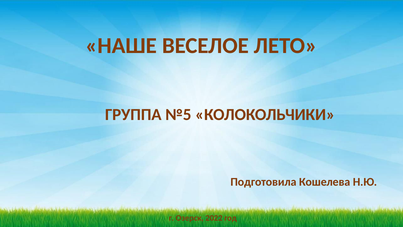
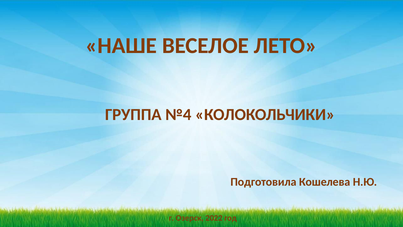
№5: №5 -> №4
